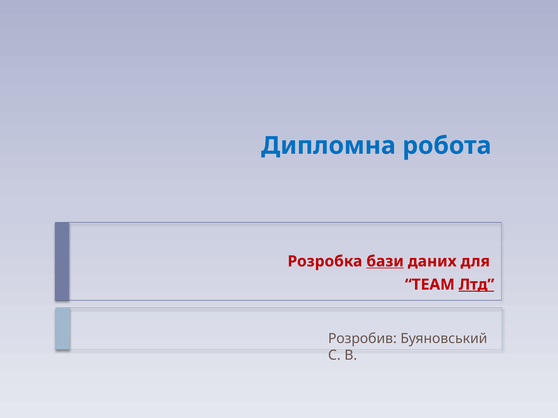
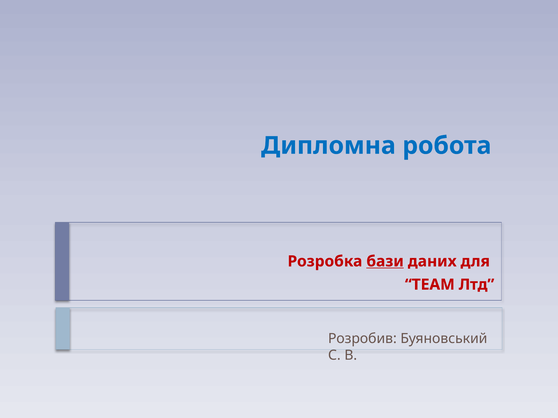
Лтд underline: present -> none
